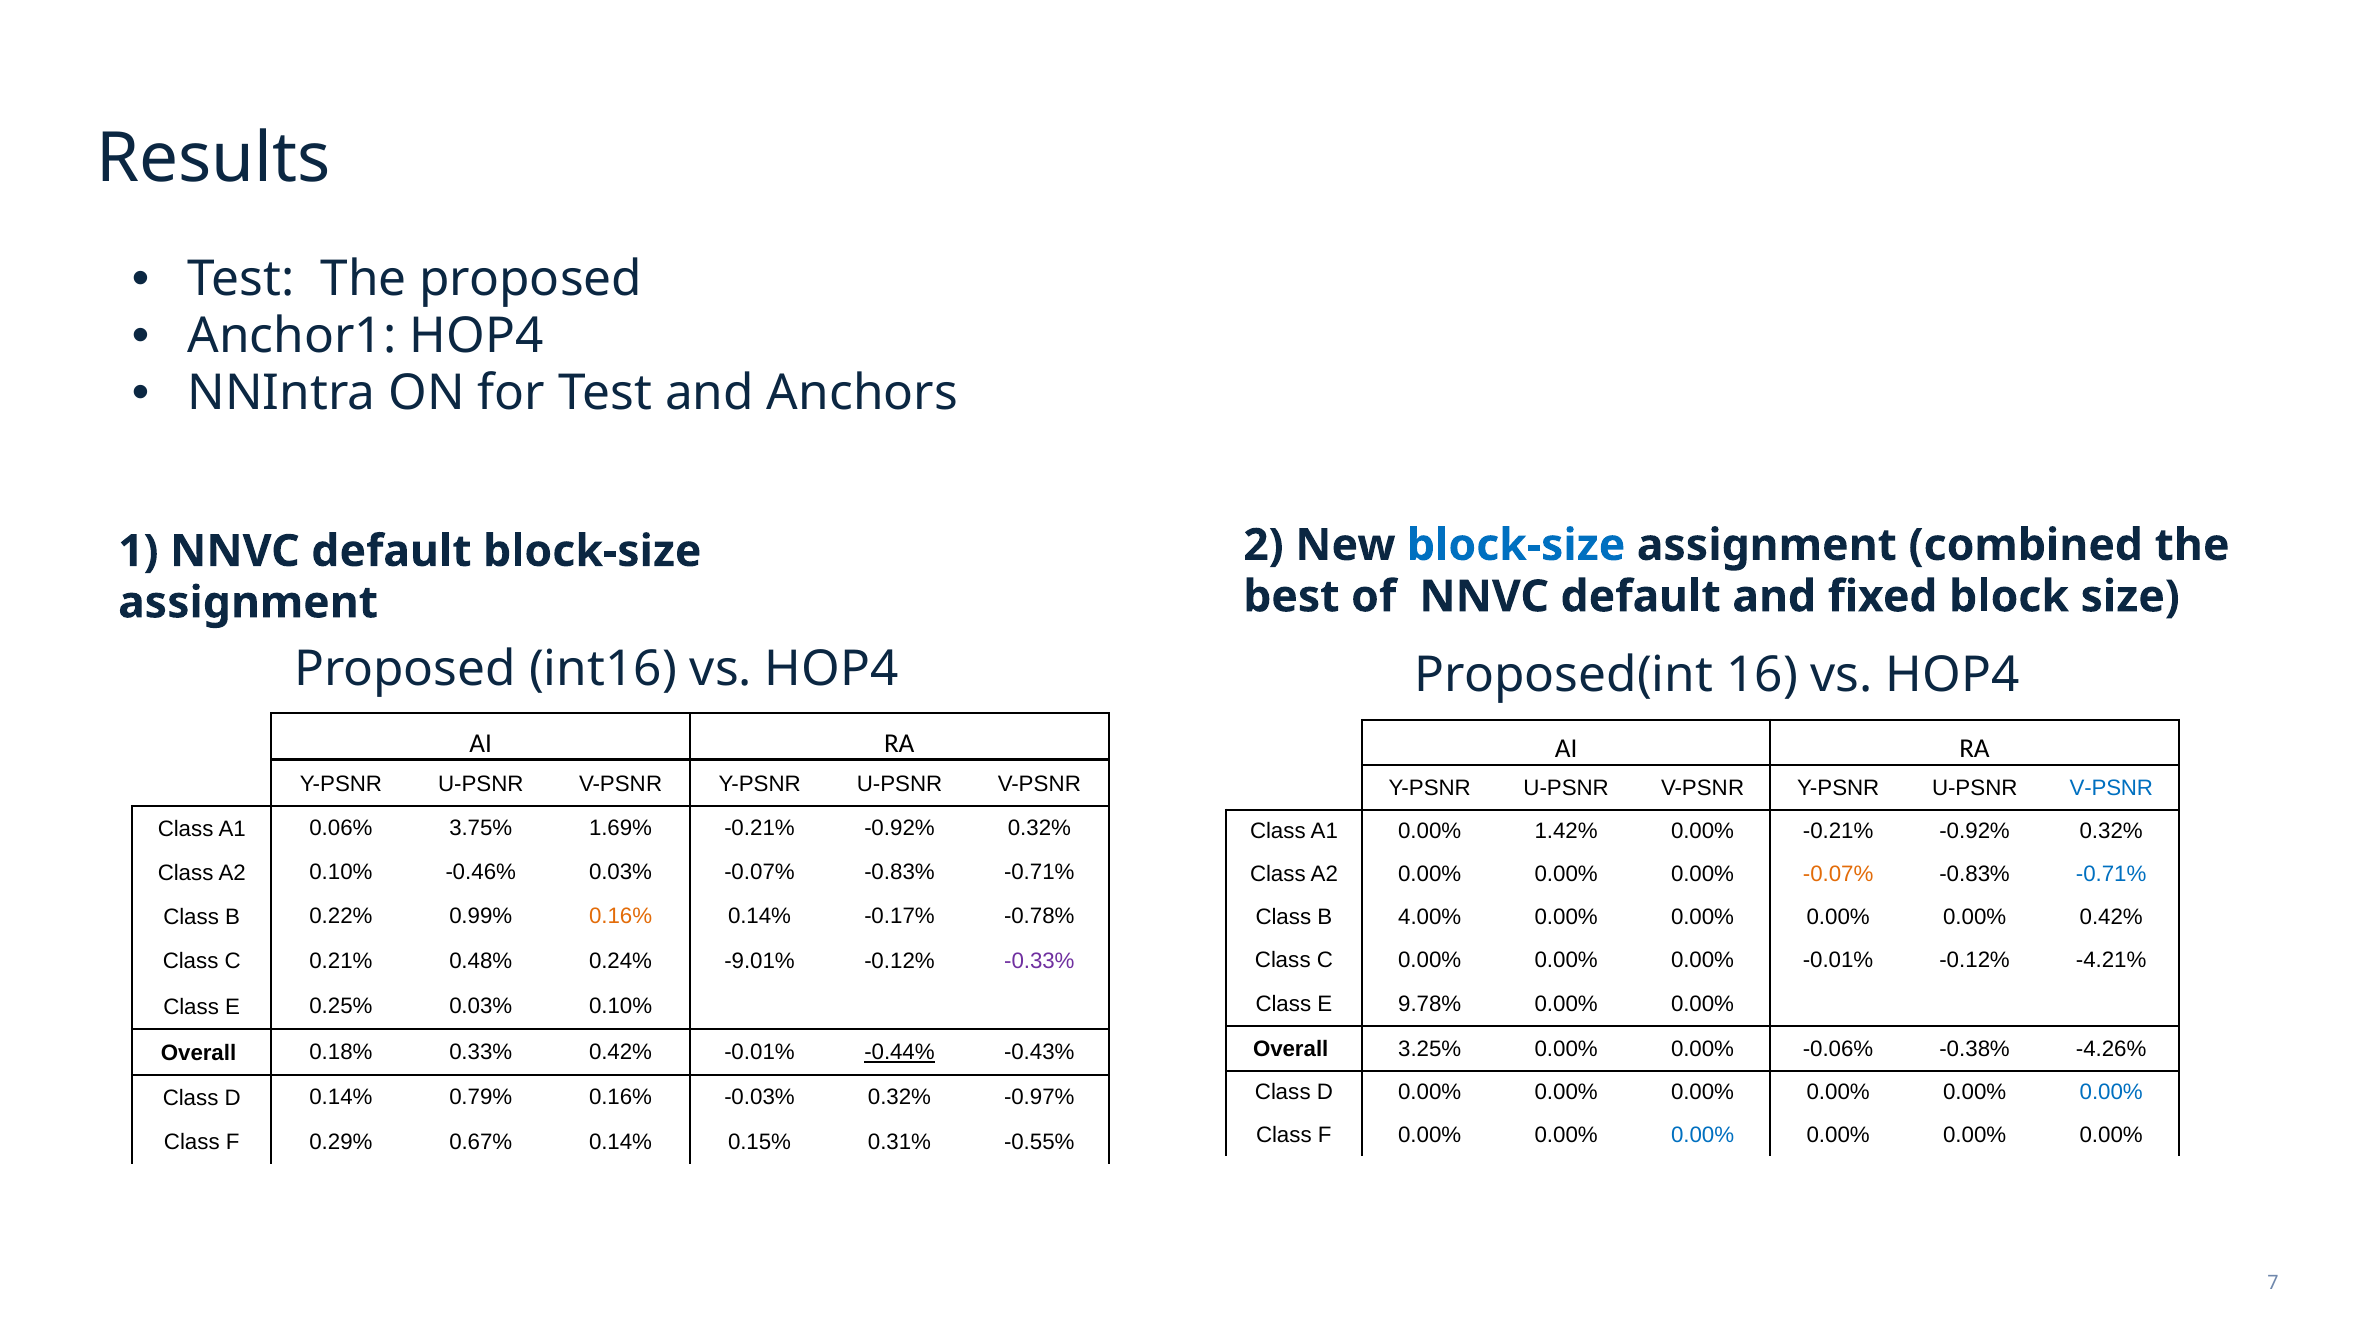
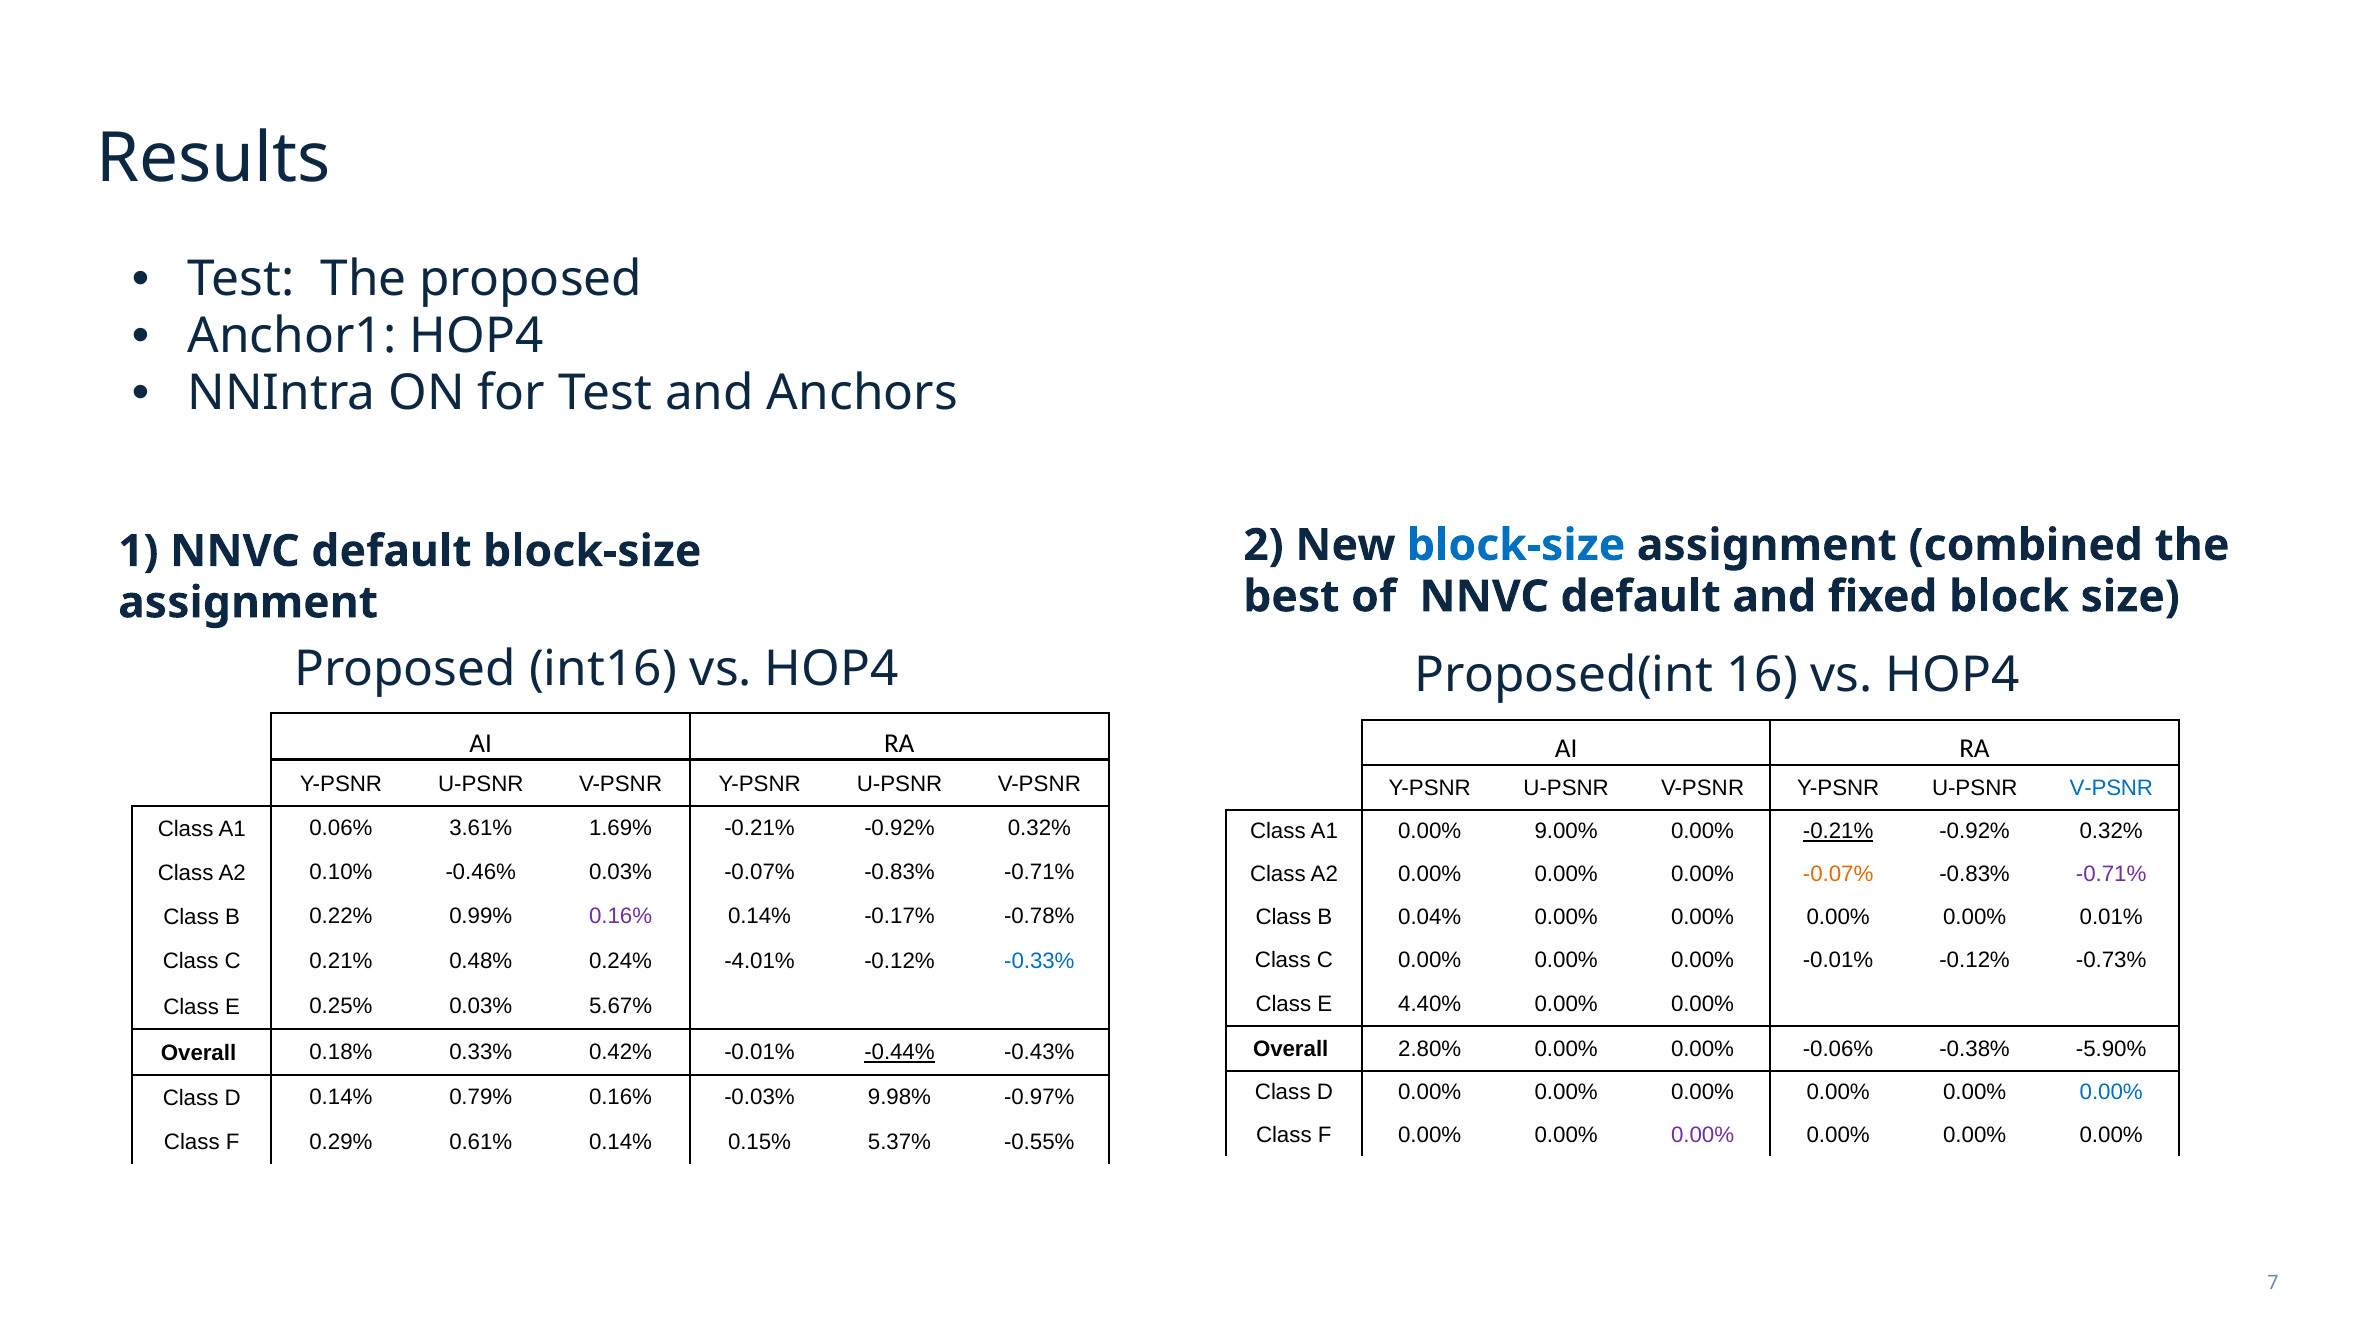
3.75%: 3.75% -> 3.61%
1.42%: 1.42% -> 9.00%
-0.21% at (1838, 832) underline: none -> present
-0.71% at (2111, 874) colour: blue -> purple
4.00%: 4.00% -> 0.04%
0.00% 0.42%: 0.42% -> 0.01%
0.16% at (621, 917) colour: orange -> purple
-4.21%: -4.21% -> -0.73%
-9.01%: -9.01% -> -4.01%
-0.33% colour: purple -> blue
9.78%: 9.78% -> 4.40%
0.03% 0.10%: 0.10% -> 5.67%
3.25%: 3.25% -> 2.80%
-4.26%: -4.26% -> -5.90%
-0.03% 0.32%: 0.32% -> 9.98%
0.00% at (1703, 1135) colour: blue -> purple
0.67%: 0.67% -> 0.61%
0.31%: 0.31% -> 5.37%
